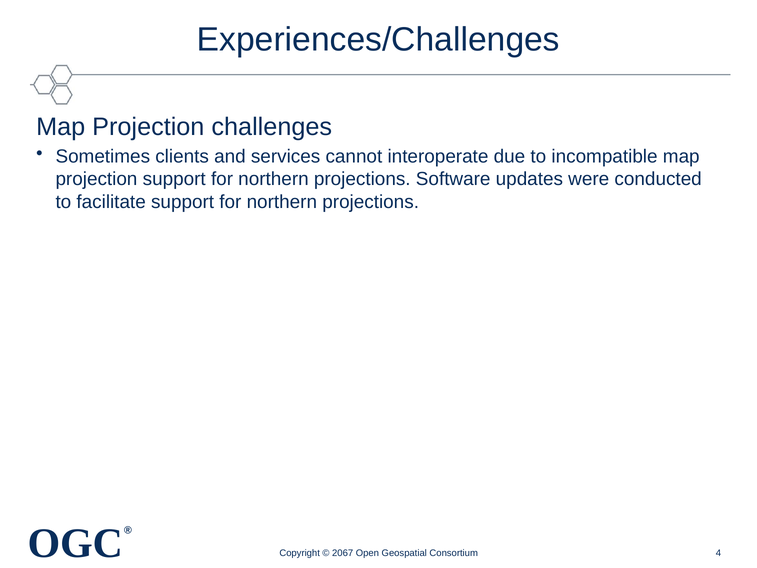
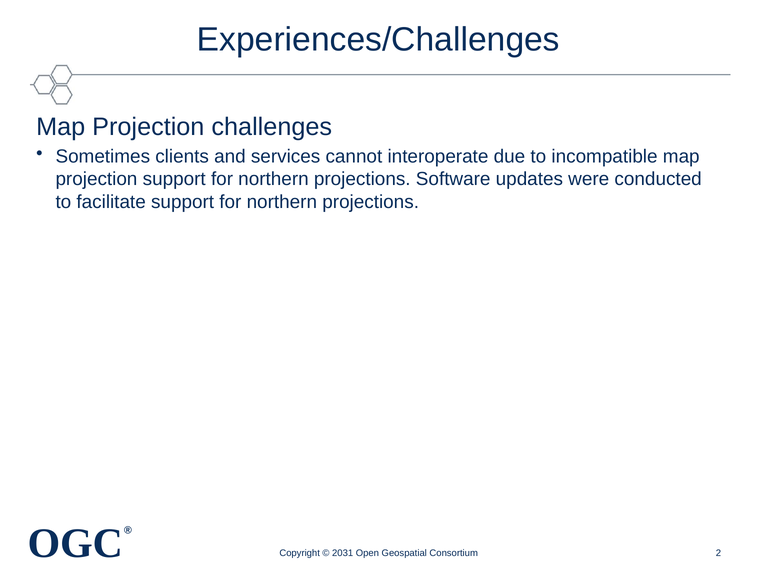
2067: 2067 -> 2031
4: 4 -> 2
